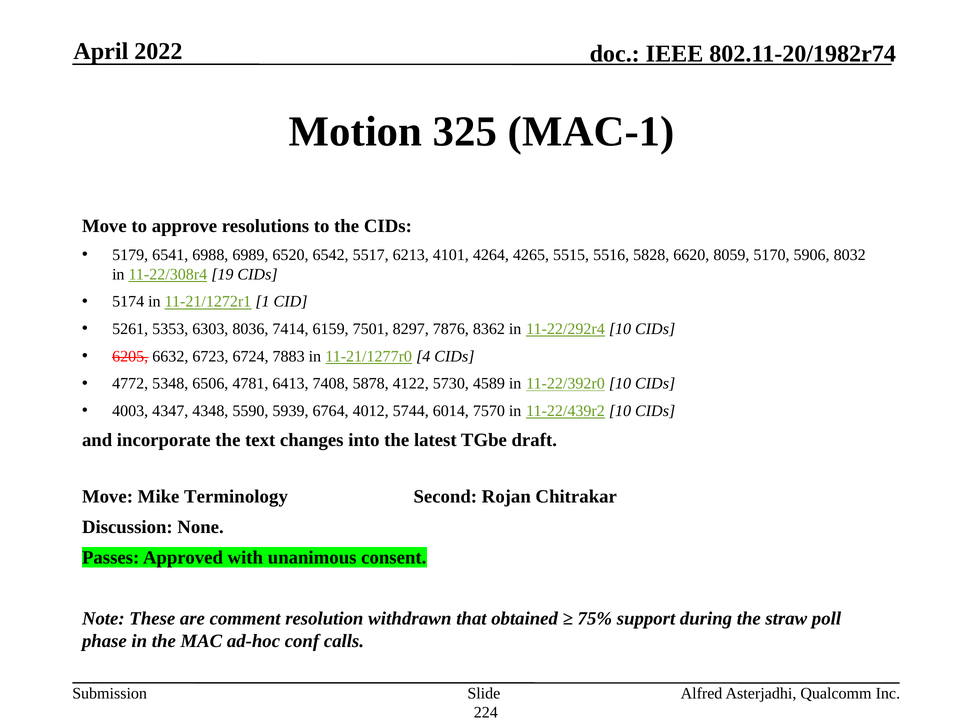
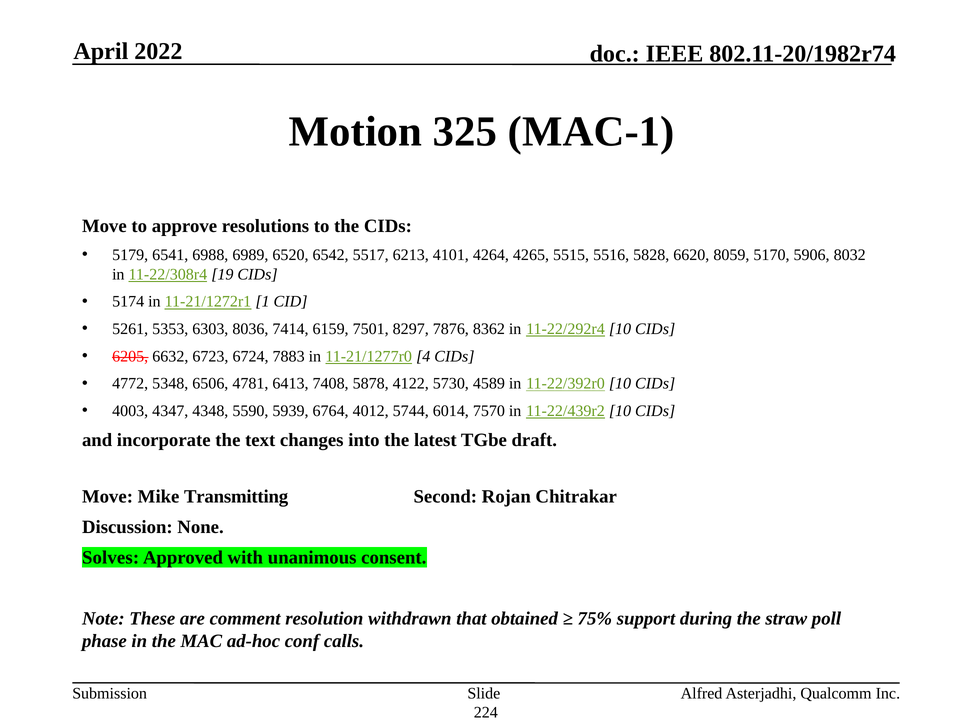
Terminology: Terminology -> Transmitting
Passes: Passes -> Solves
